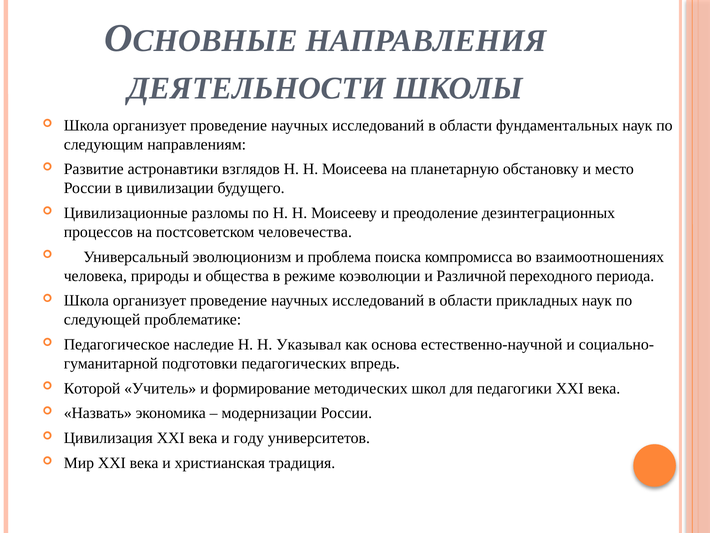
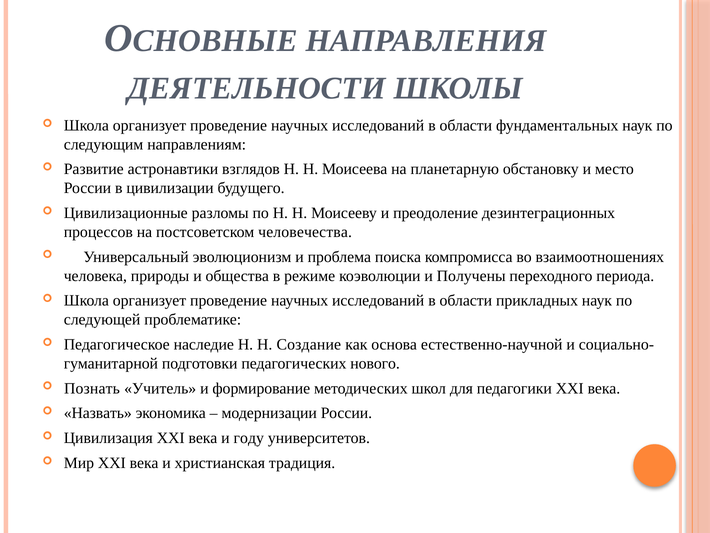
Различной: Различной -> Получены
Указывал: Указывал -> Создание
впредь: впредь -> нового
Которой: Которой -> Познать
